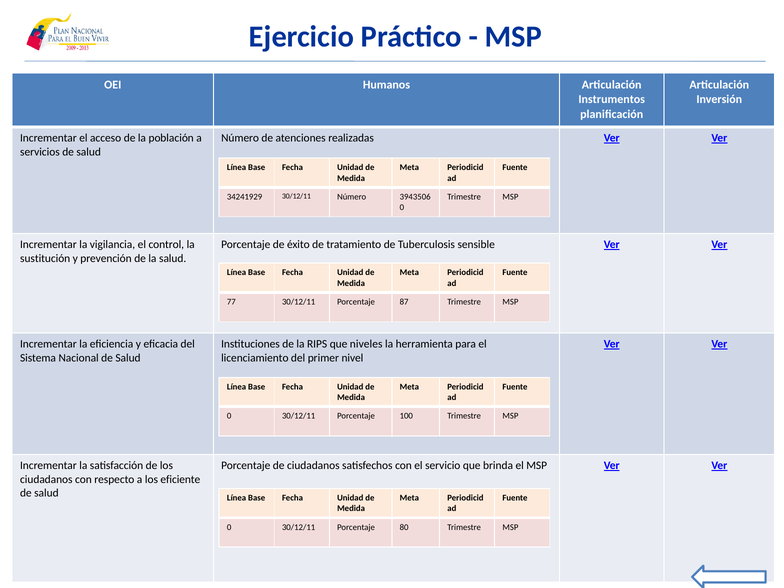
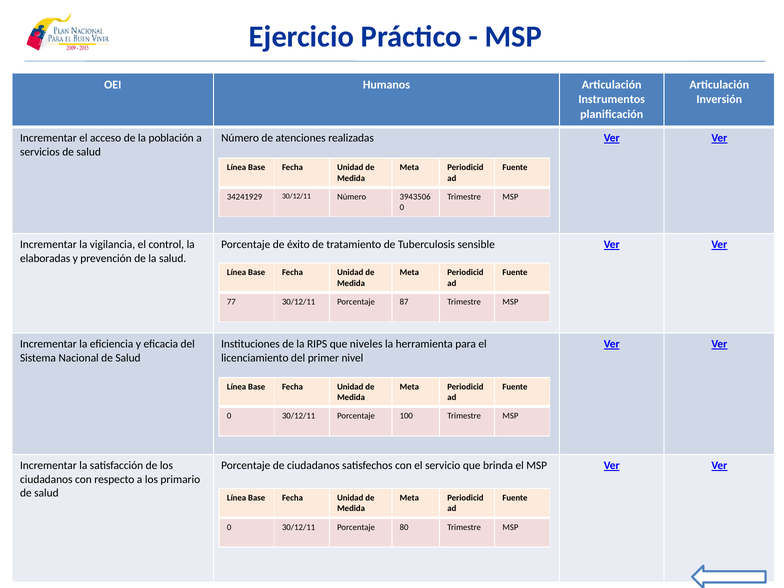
sustitución: sustitución -> elaboradas
eficiente: eficiente -> primario
